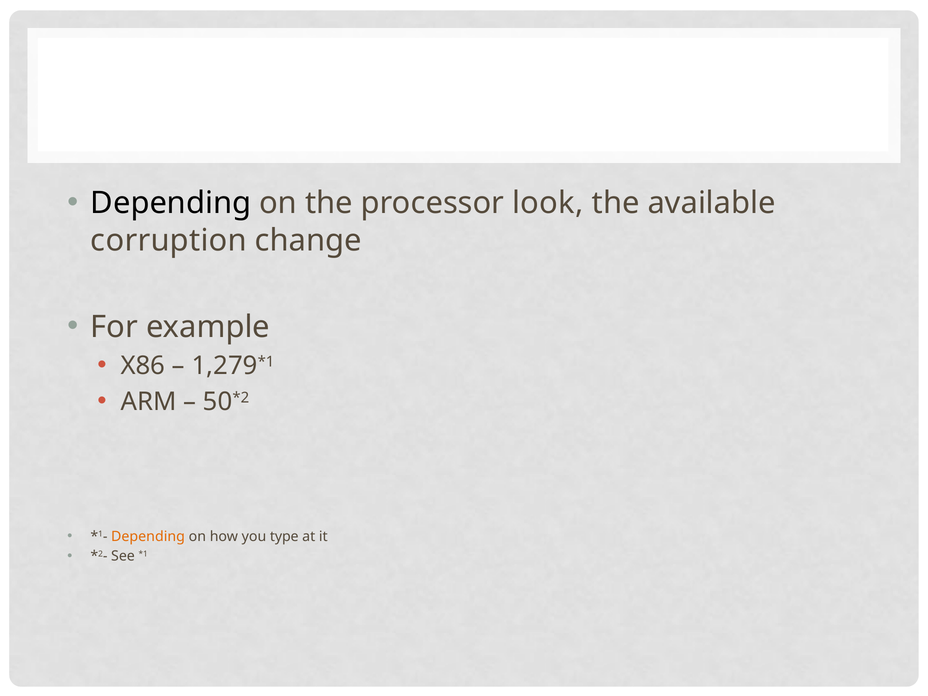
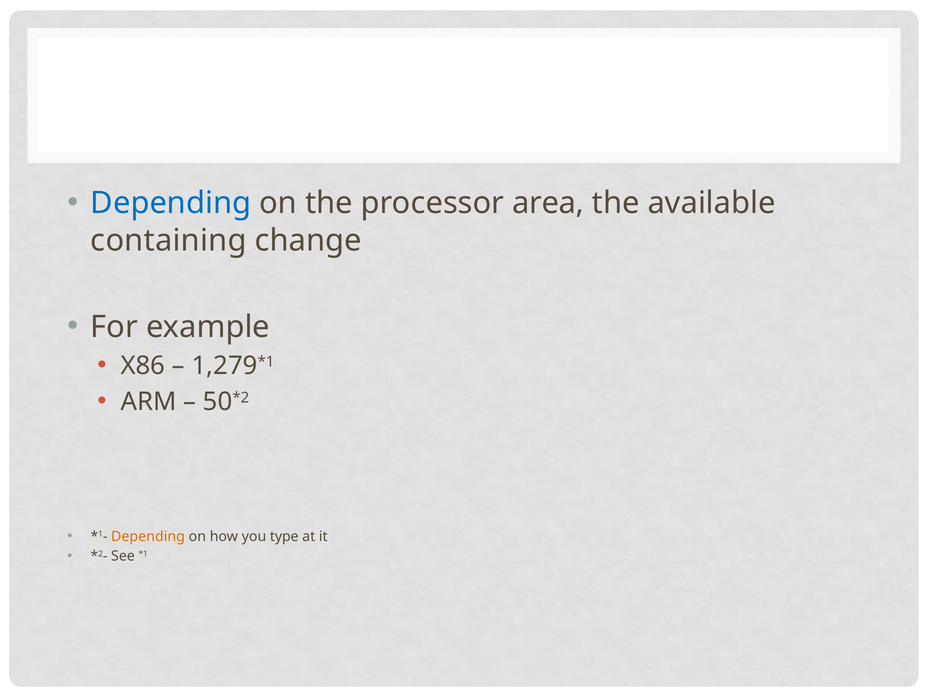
Depending at (171, 203) colour: black -> blue
look: look -> area
corruption: corruption -> containing
